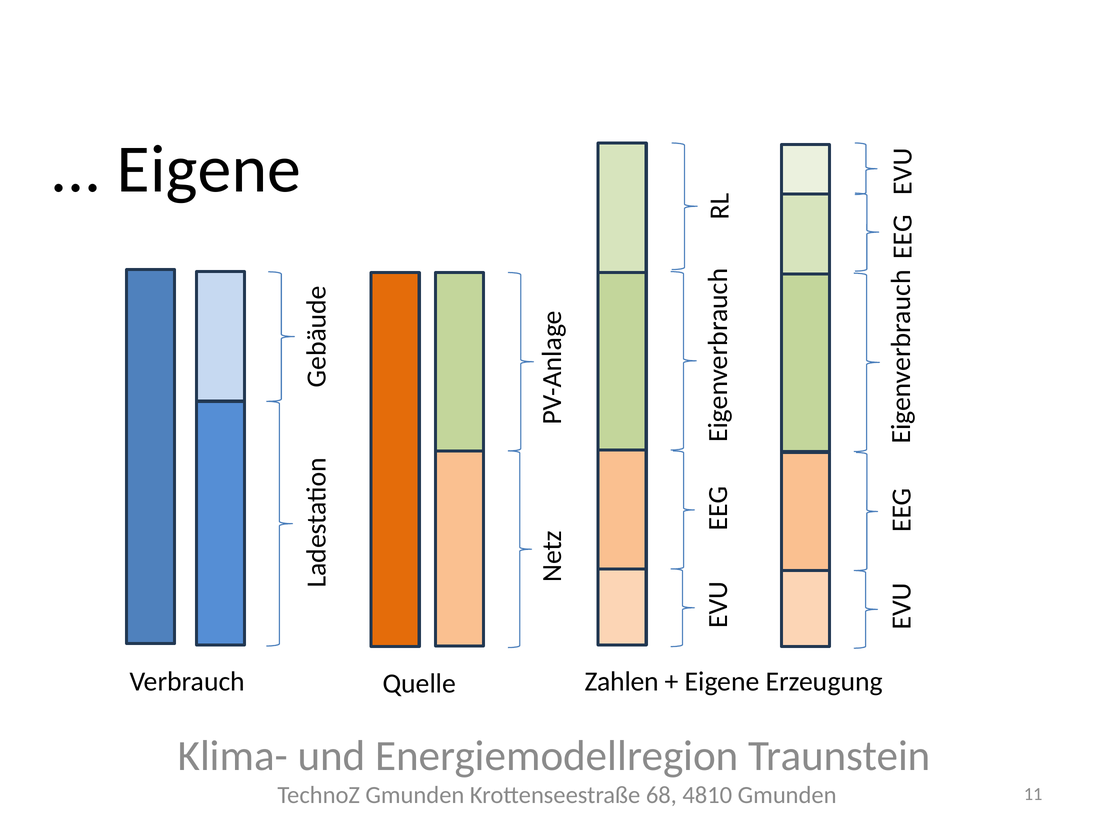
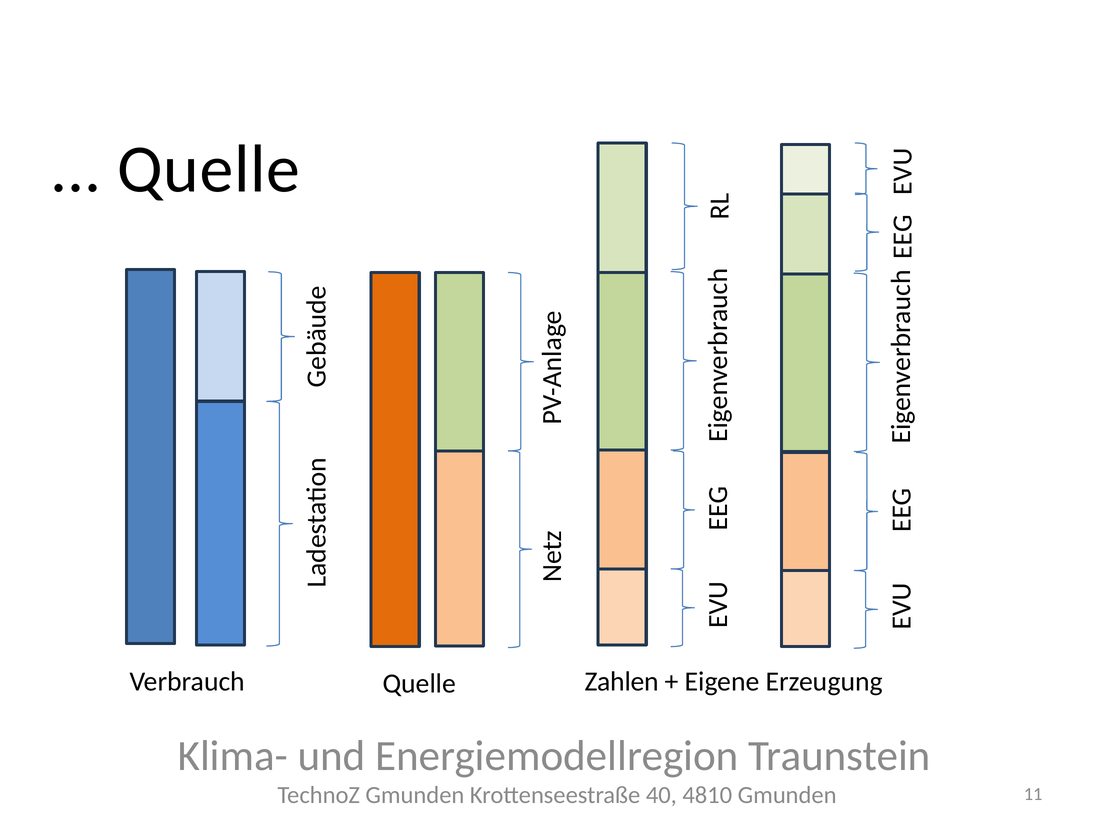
Eigene at (209, 169): Eigene -> Quelle
68: 68 -> 40
